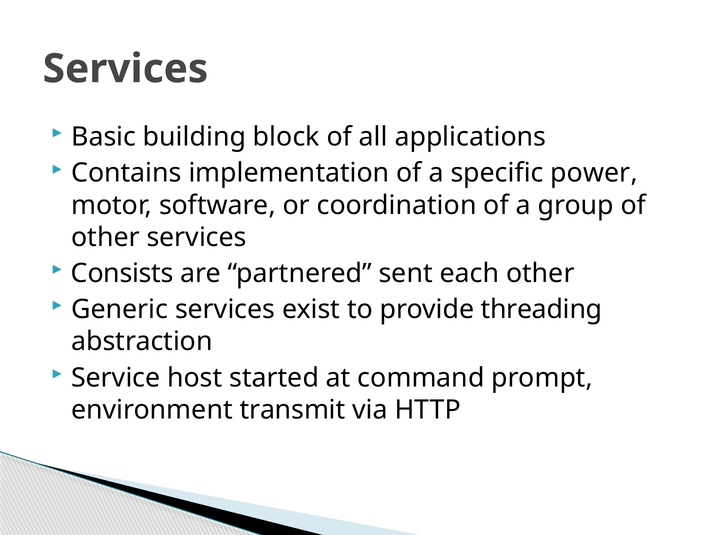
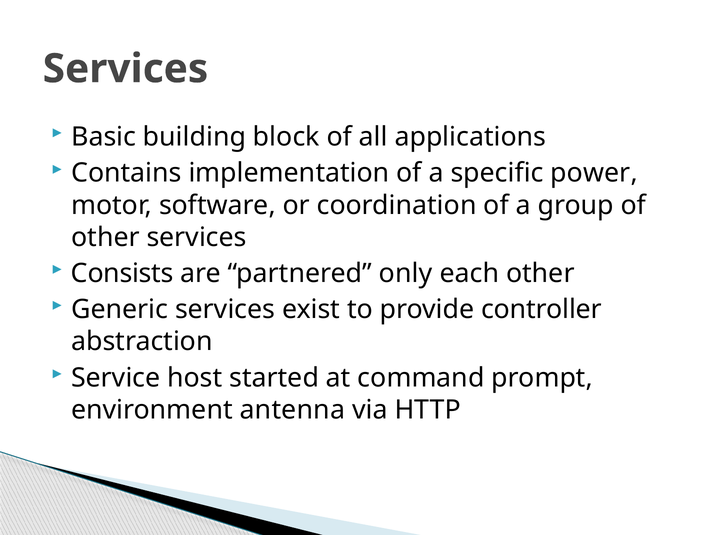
sent: sent -> only
threading: threading -> controller
transmit: transmit -> antenna
